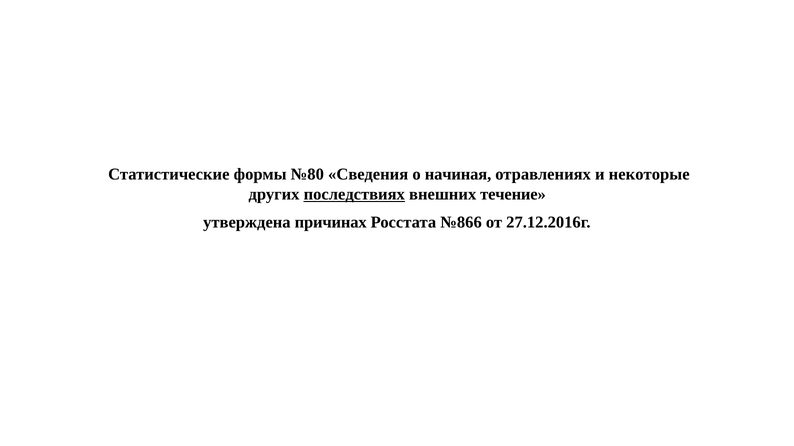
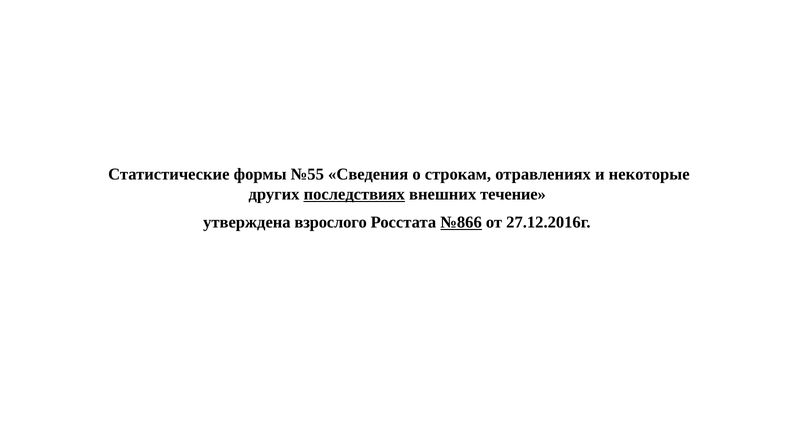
№80: №80 -> №55
начиная: начиная -> строкам
причинах: причинах -> взрослого
№866 underline: none -> present
